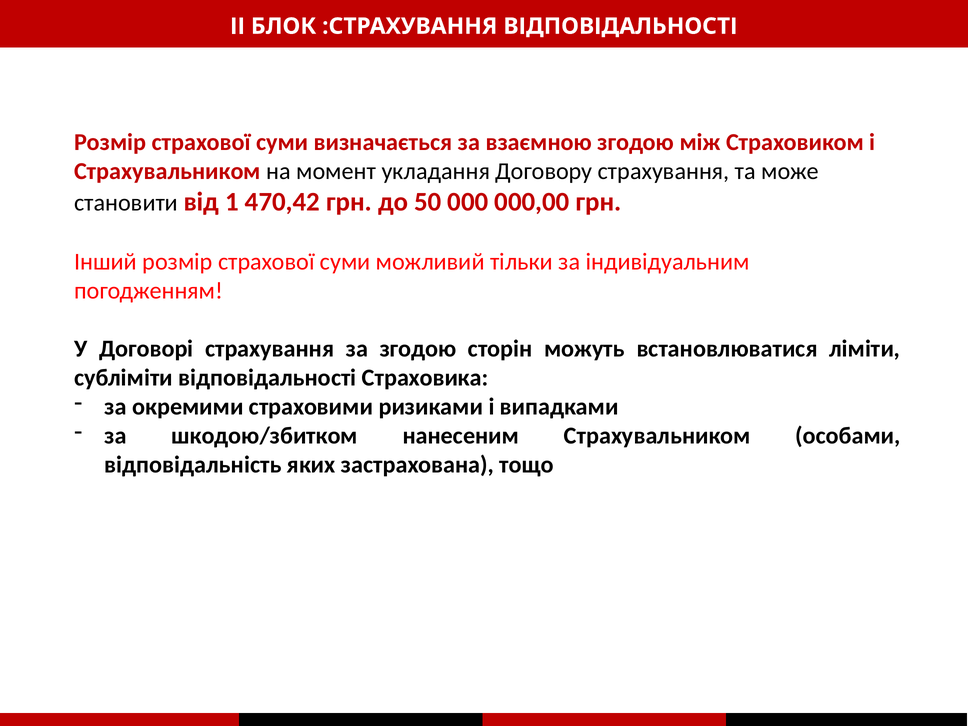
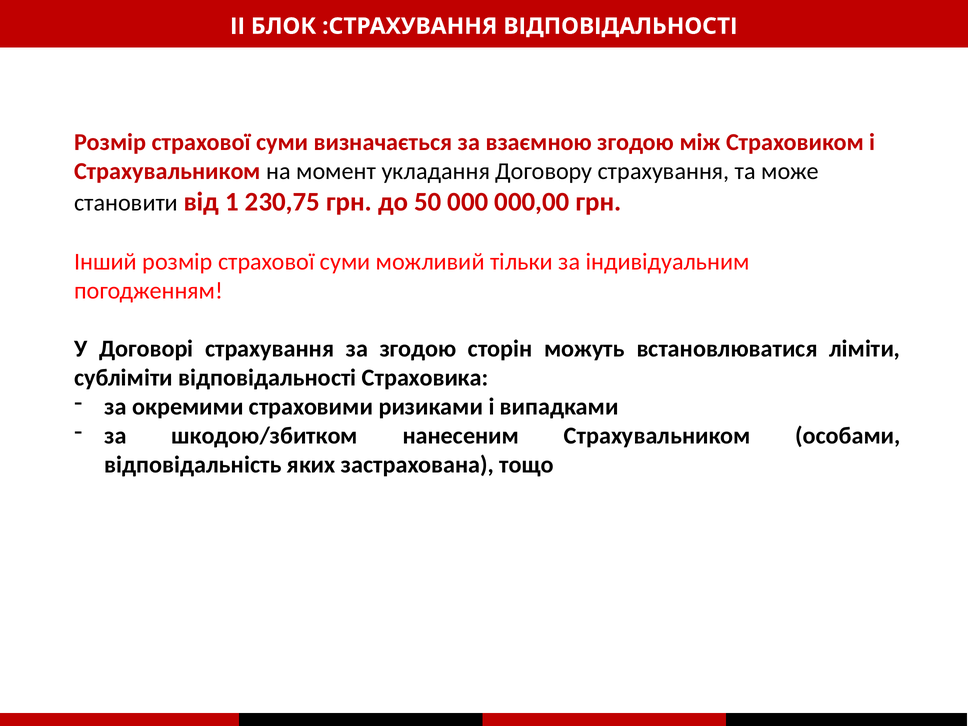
470,42: 470,42 -> 230,75
